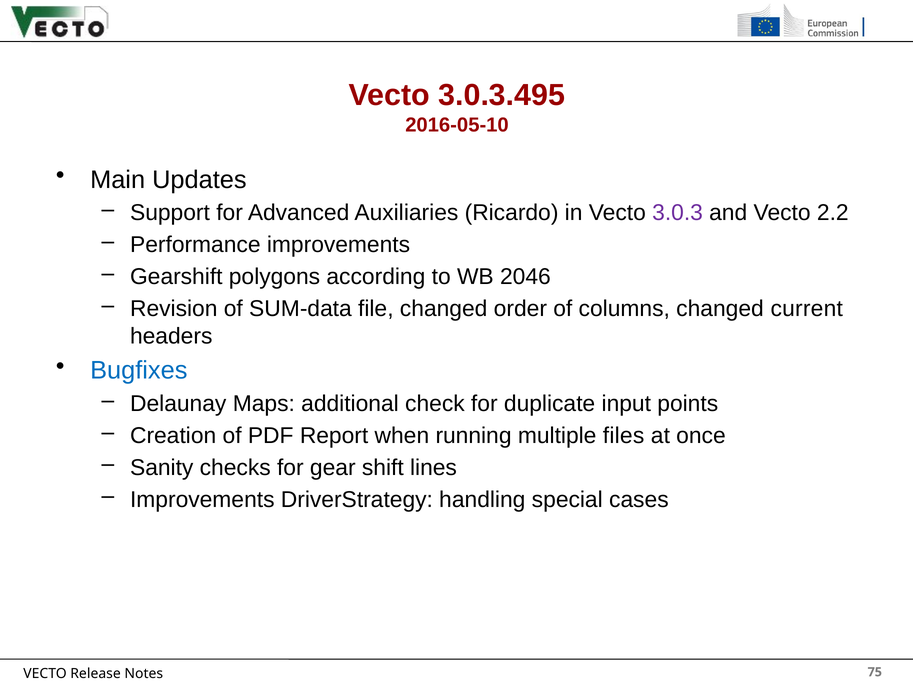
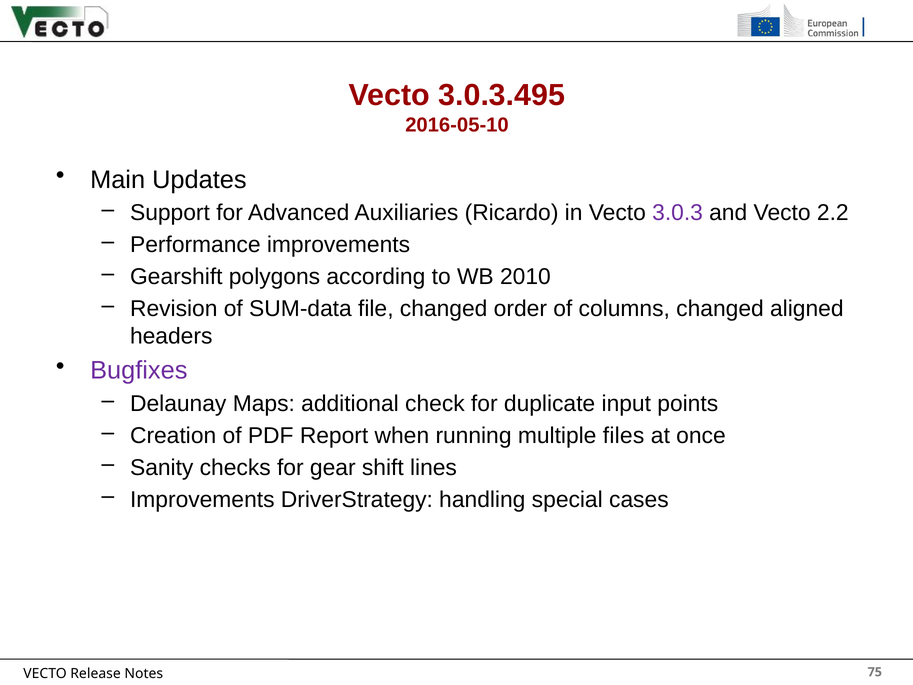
2046: 2046 -> 2010
current: current -> aligned
Bugfixes colour: blue -> purple
